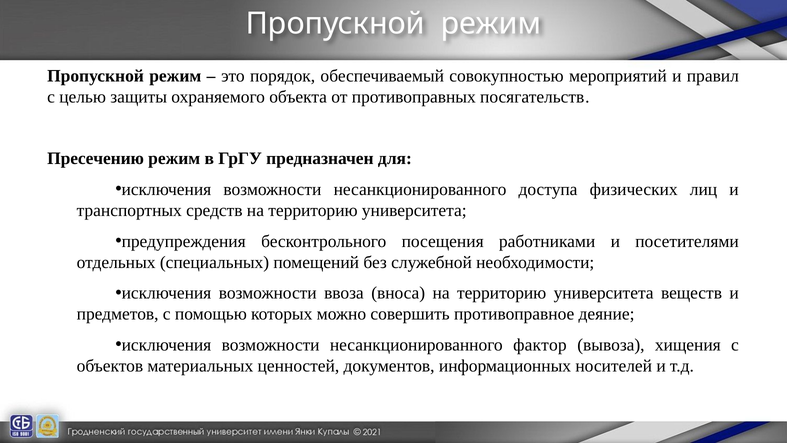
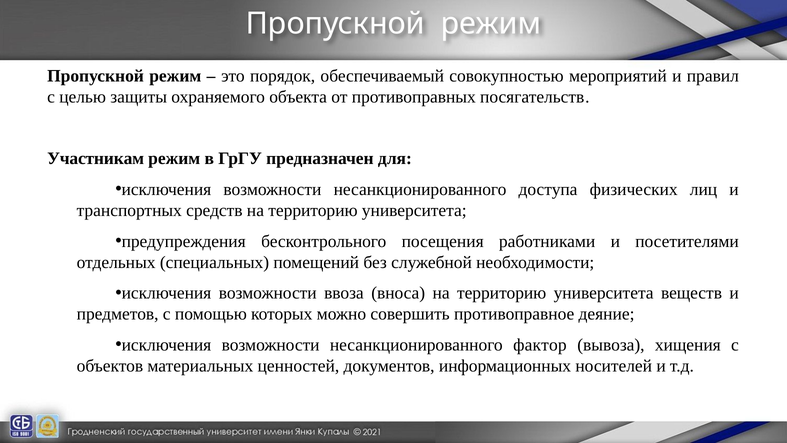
Пресечению: Пресечению -> Участникам
